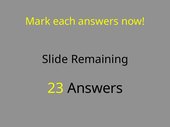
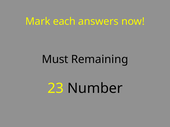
Slide: Slide -> Must
23 Answers: Answers -> Number
